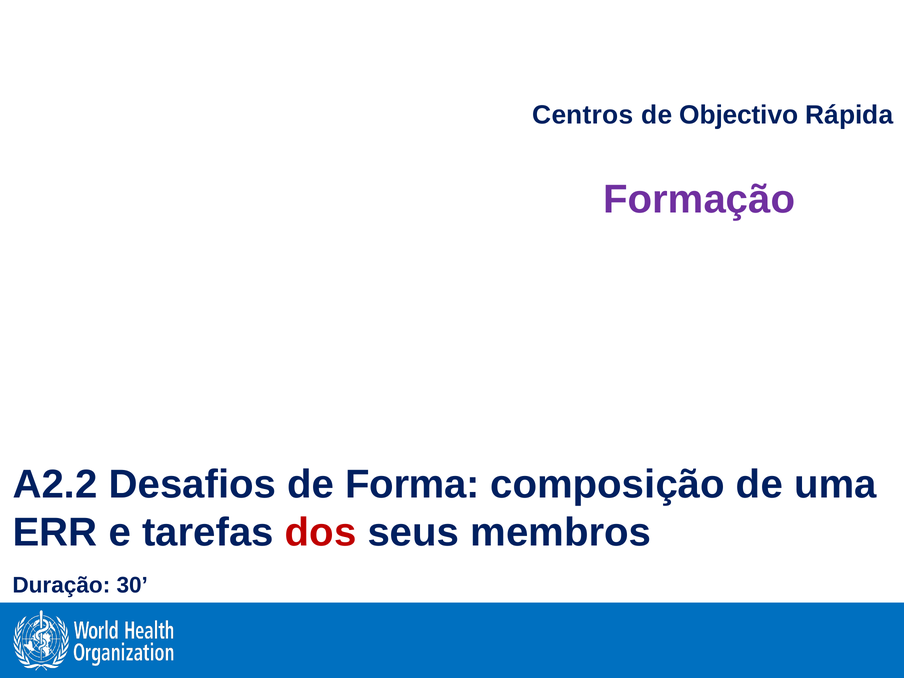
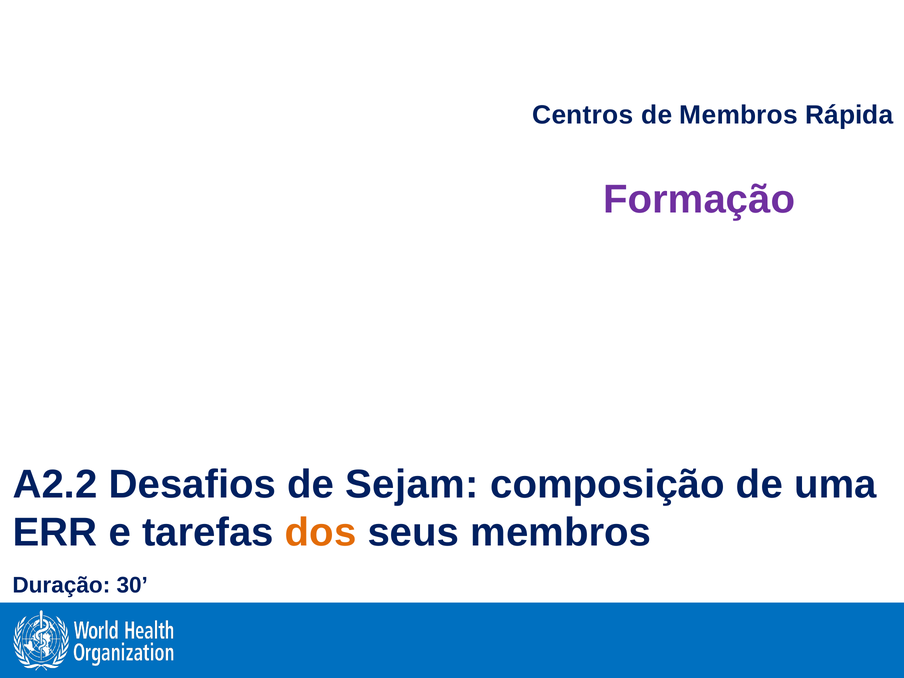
de Objectivo: Objectivo -> Membros
Forma: Forma -> Sejam
dos colour: red -> orange
